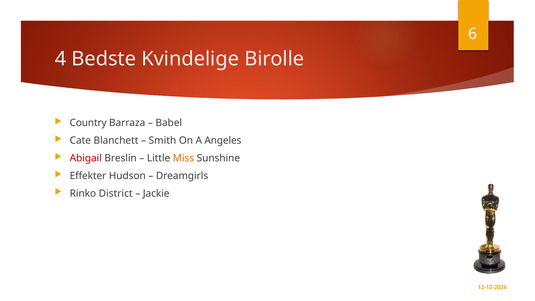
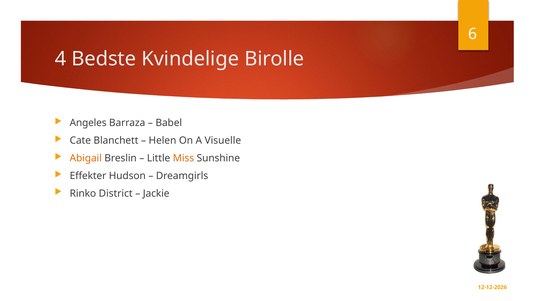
Country: Country -> Angeles
Smith: Smith -> Helen
Angeles: Angeles -> Visuelle
Abigail colour: red -> orange
